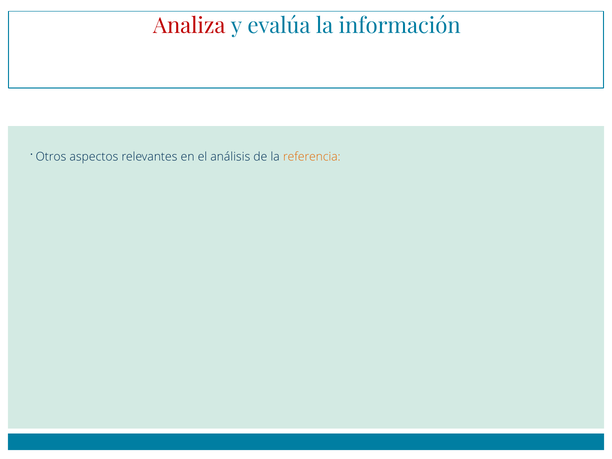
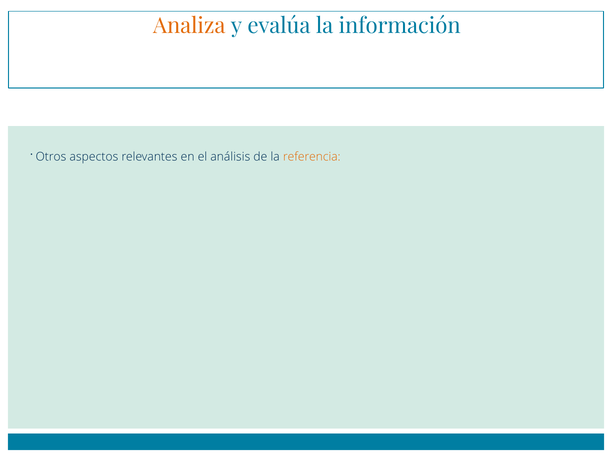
Analiza colour: red -> orange
